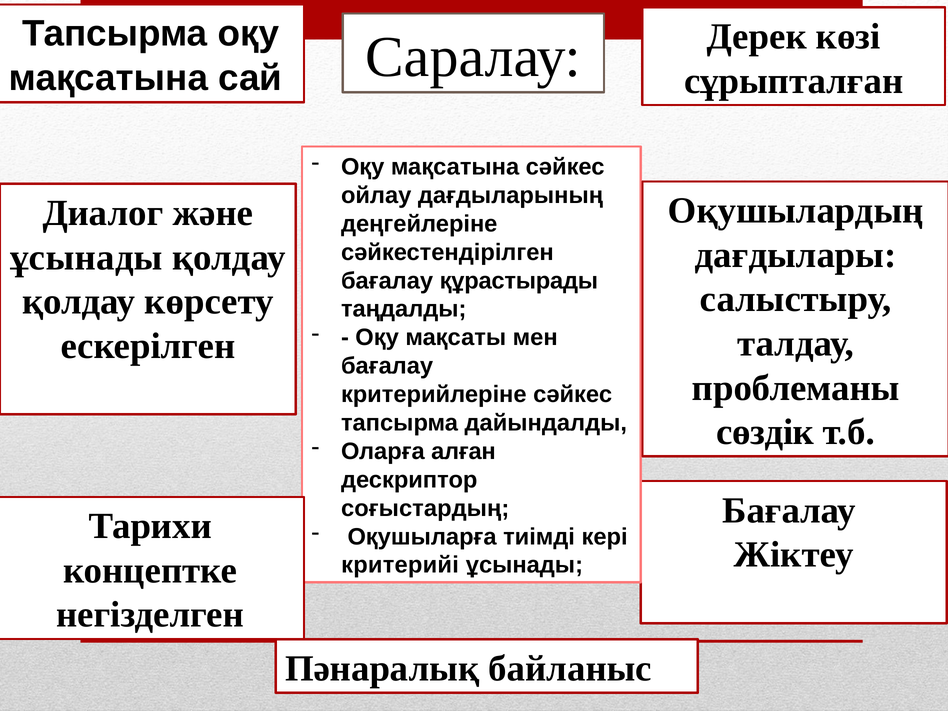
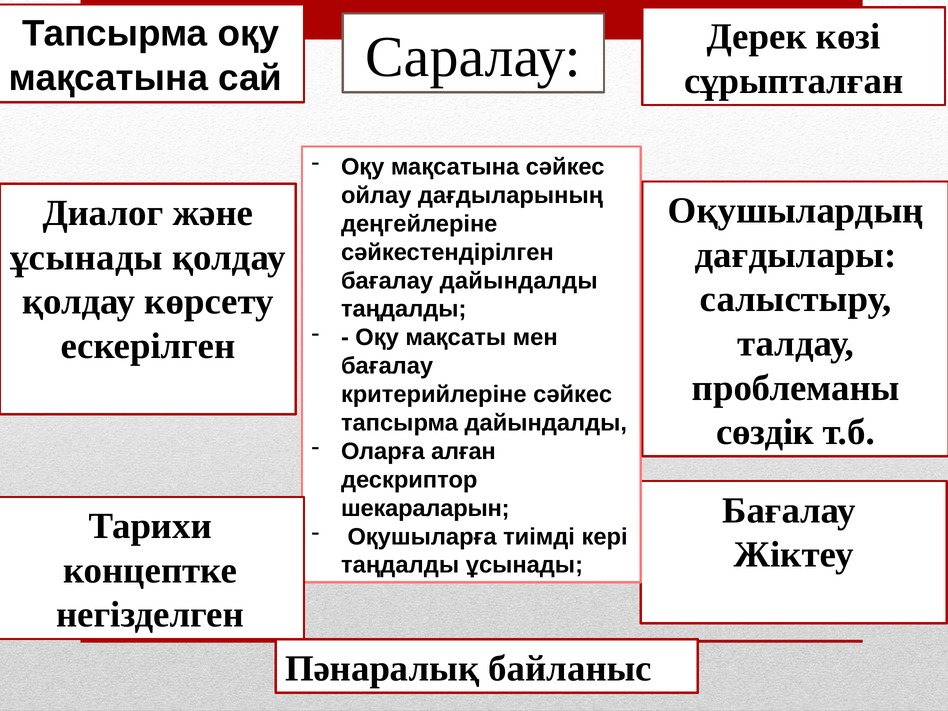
бағалау құрастырады: құрастырады -> дайындалды
соғыстардың: соғыстардың -> шекараларын
критерийі at (400, 565): критерийі -> таңдалды
